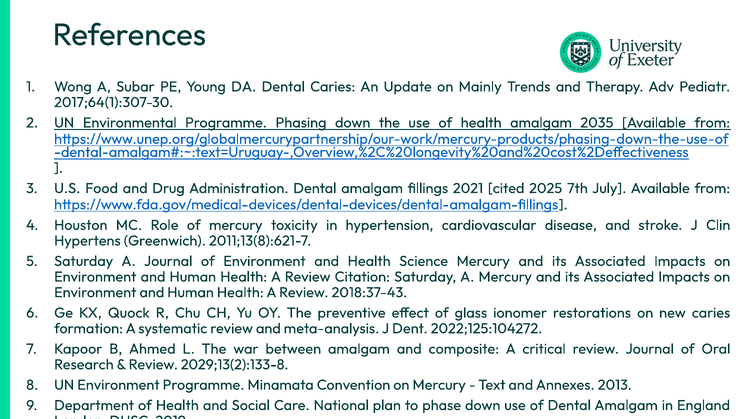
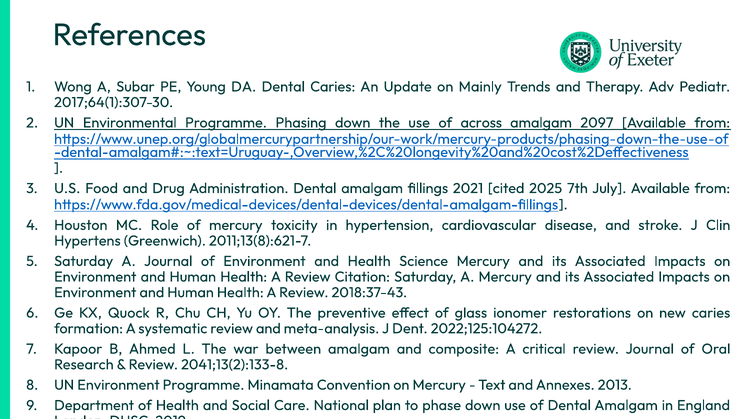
use of health: health -> across
2035: 2035 -> 2097
2029;13(2):133-8: 2029;13(2):133-8 -> 2041;13(2):133-8
